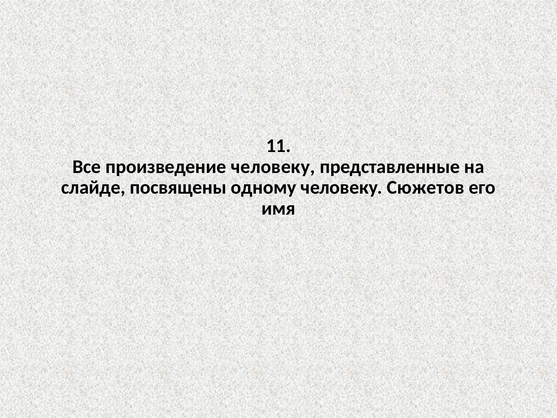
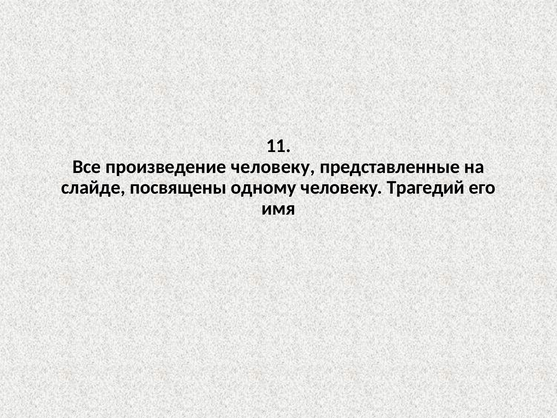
Сюжетов: Сюжетов -> Трагедий
